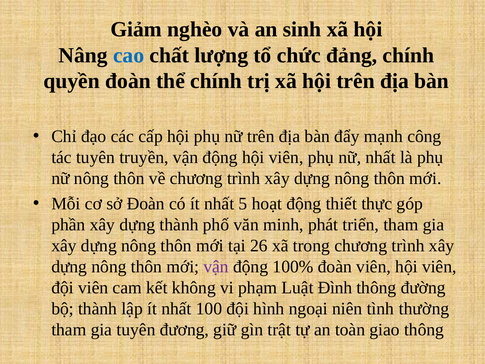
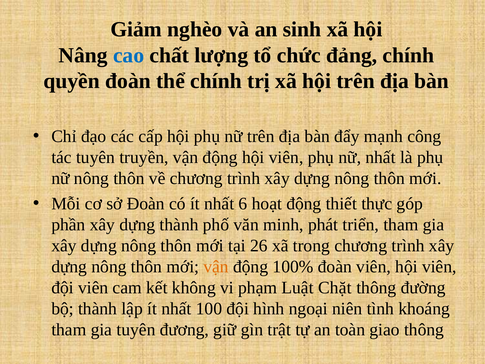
5: 5 -> 6
vận at (216, 266) colour: purple -> orange
Đình: Đình -> Chặt
thường: thường -> khoáng
